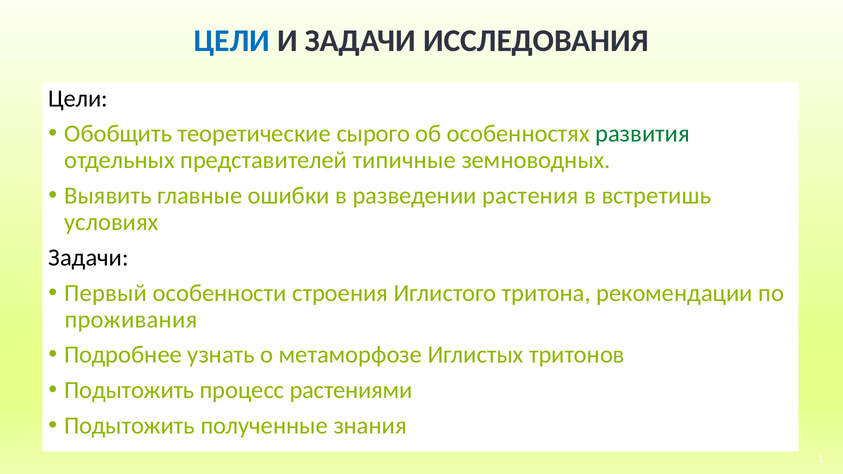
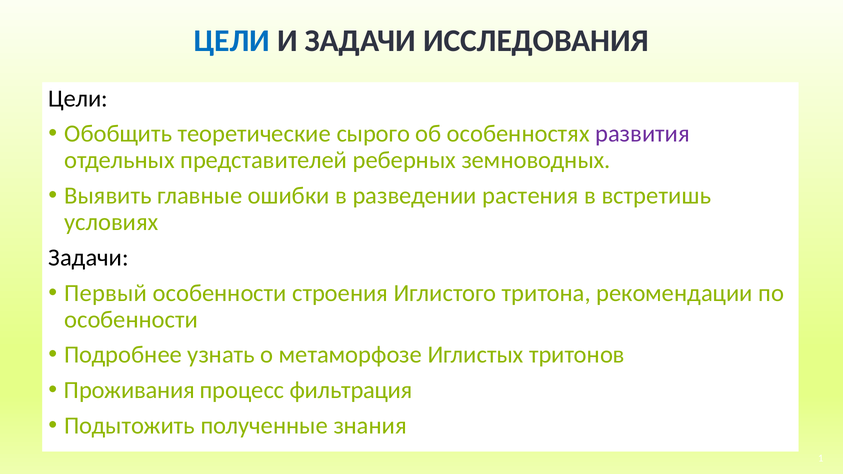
развития colour: green -> purple
типичные: типичные -> реберных
проживания at (131, 320): проживания -> особенности
Подытожить at (129, 390): Подытожить -> Проживания
растениями: растениями -> фильтрация
